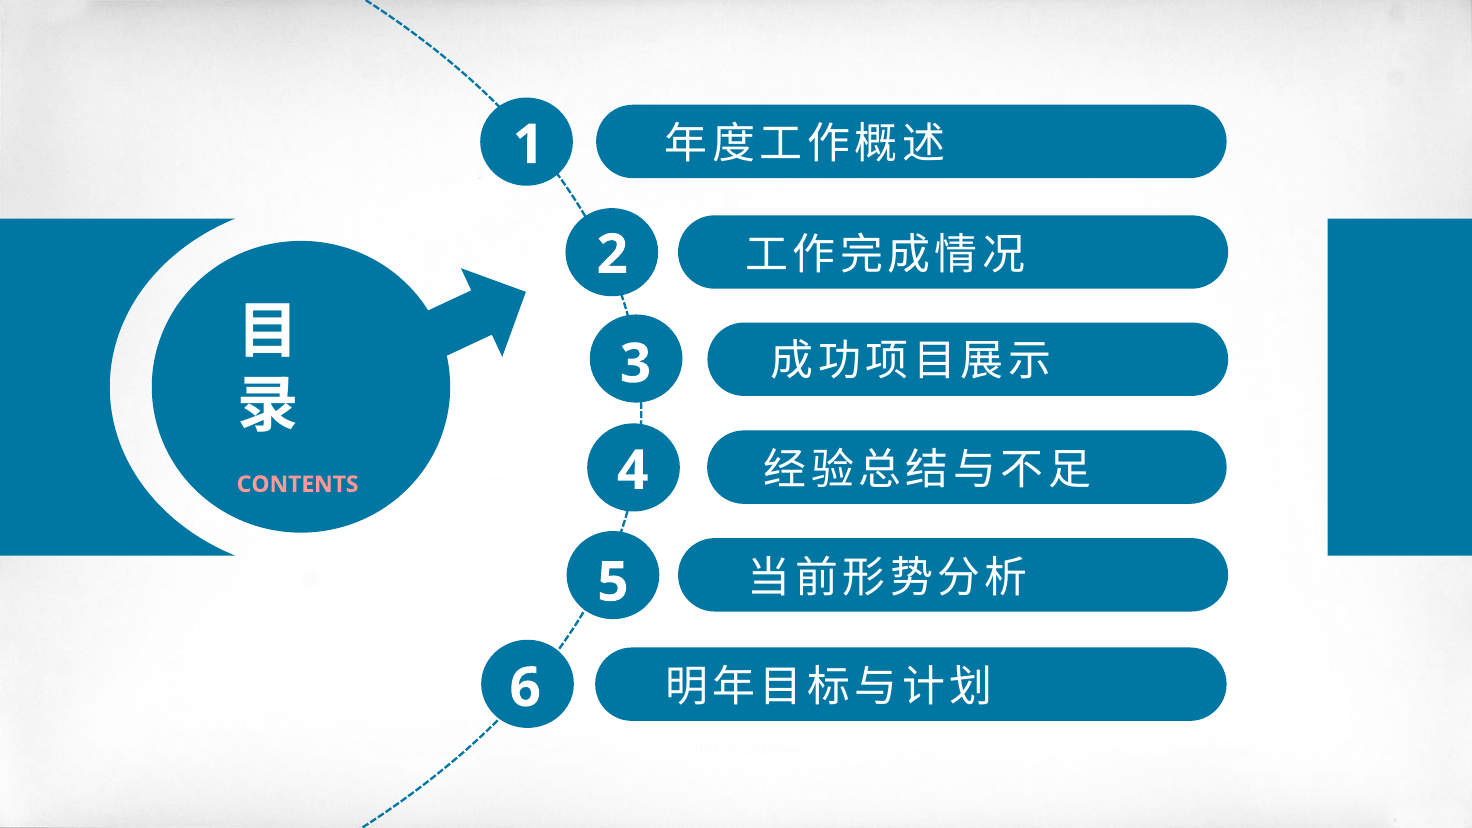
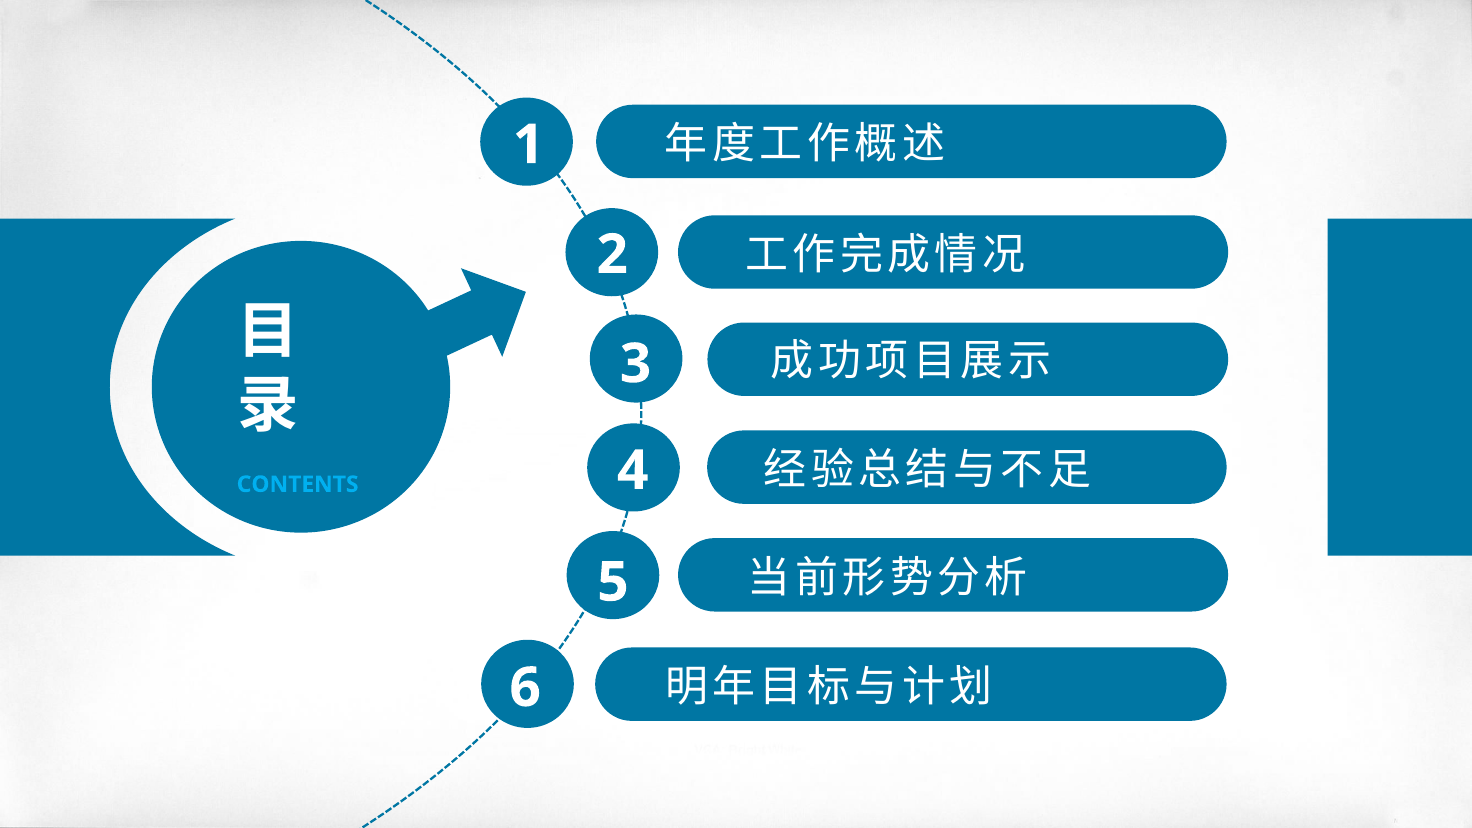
CONTENTS colour: pink -> light blue
